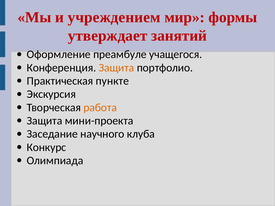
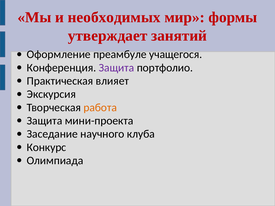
учреждением: учреждением -> необходимых
Защита at (116, 68) colour: orange -> purple
пункте: пункте -> влияет
